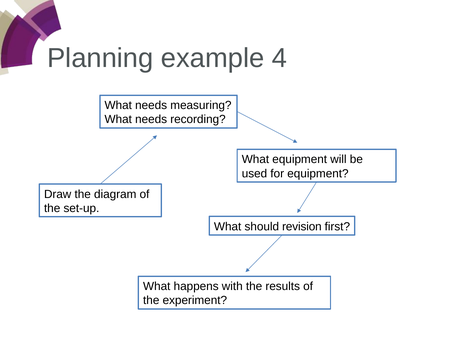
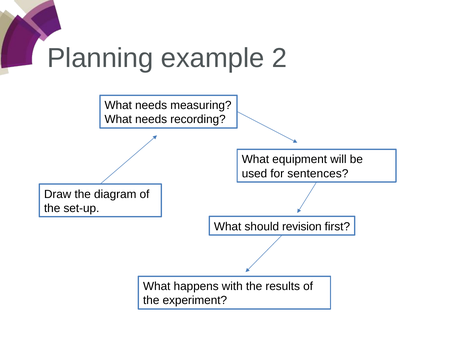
4: 4 -> 2
for equipment: equipment -> sentences
